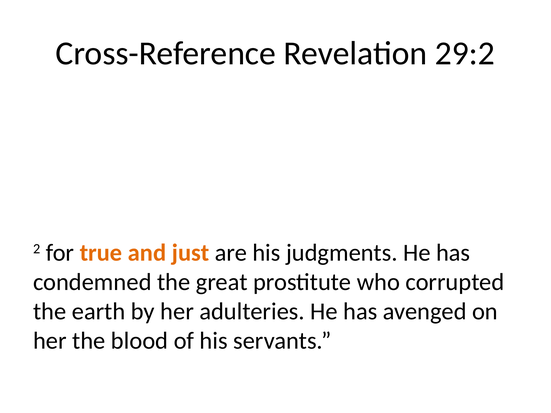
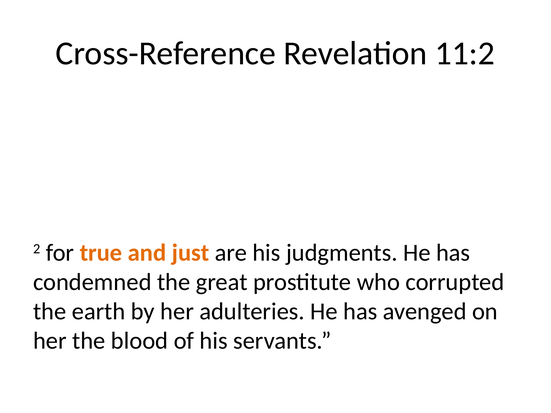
29:2: 29:2 -> 11:2
